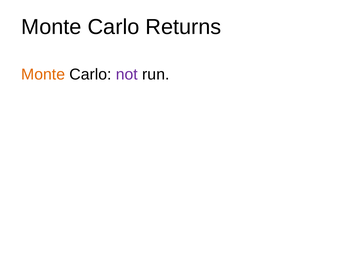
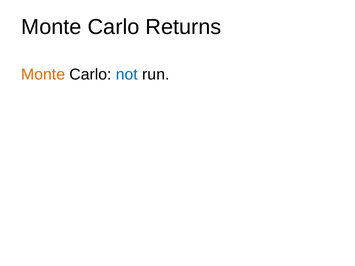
not colour: purple -> blue
